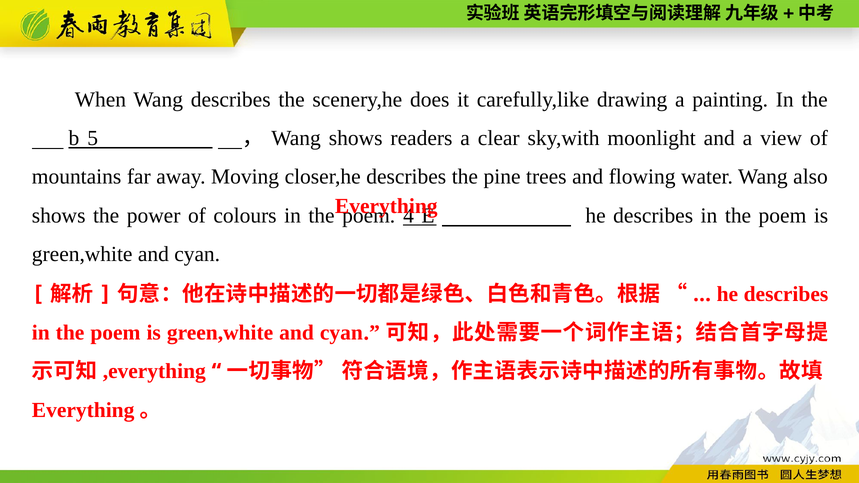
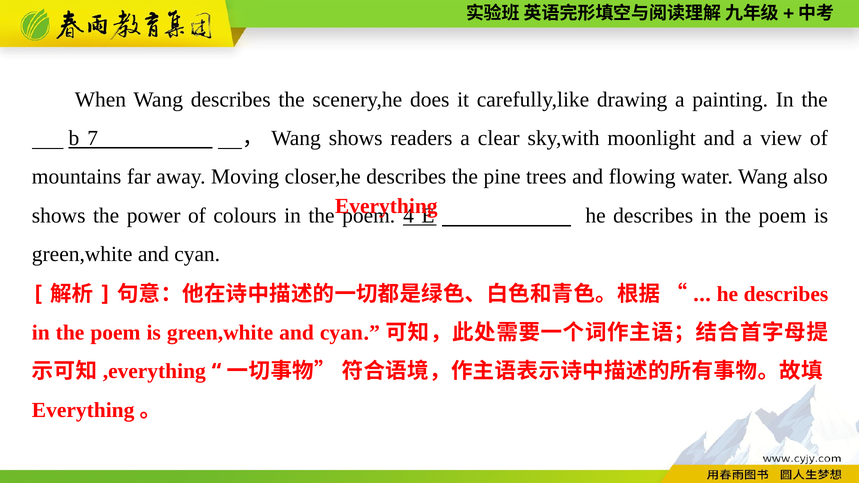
5: 5 -> 7
